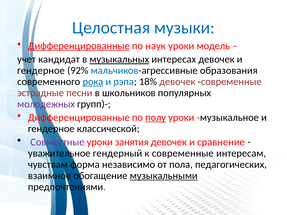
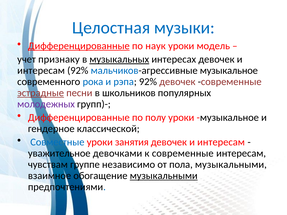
кандидат: кандидат -> признаку
гендерное at (41, 71): гендерное -> интересам
мальчиков-агрессивные образования: образования -> музыкальное
рока underline: present -> none
рэпа 18%: 18% -> 92%
эстрадные underline: none -> present
полу underline: present -> none
Совместные colour: purple -> blue
сравнение at (221, 142): сравнение -> интересам
гендерный: гендерный -> девочками
форма: форма -> группе
пола педагогических: педагогических -> музыкальными
